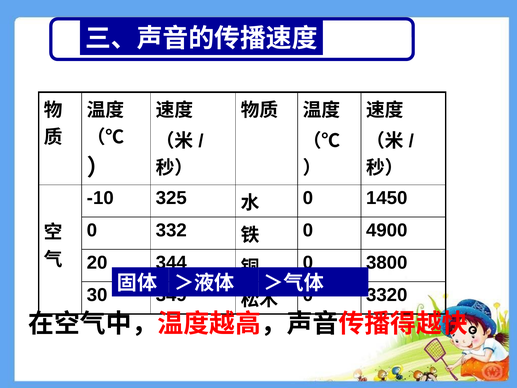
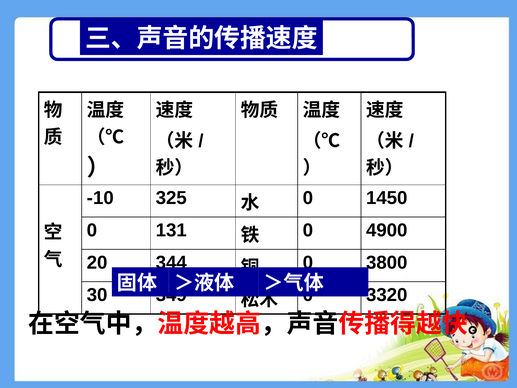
332: 332 -> 131
